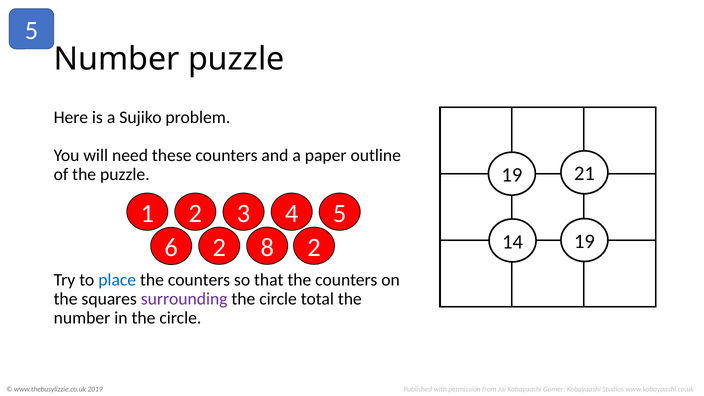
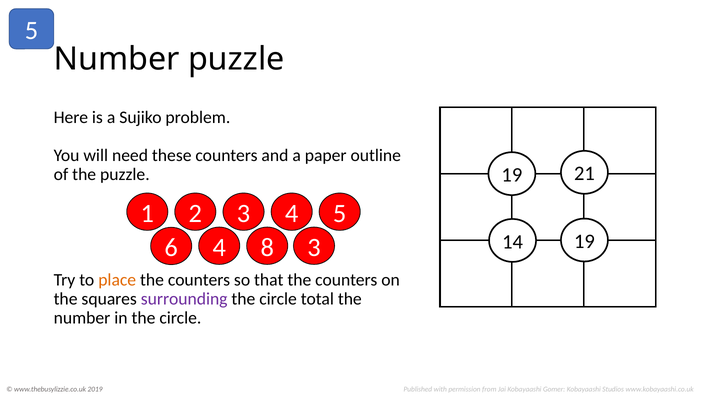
6 2: 2 -> 4
8 2: 2 -> 3
place colour: blue -> orange
